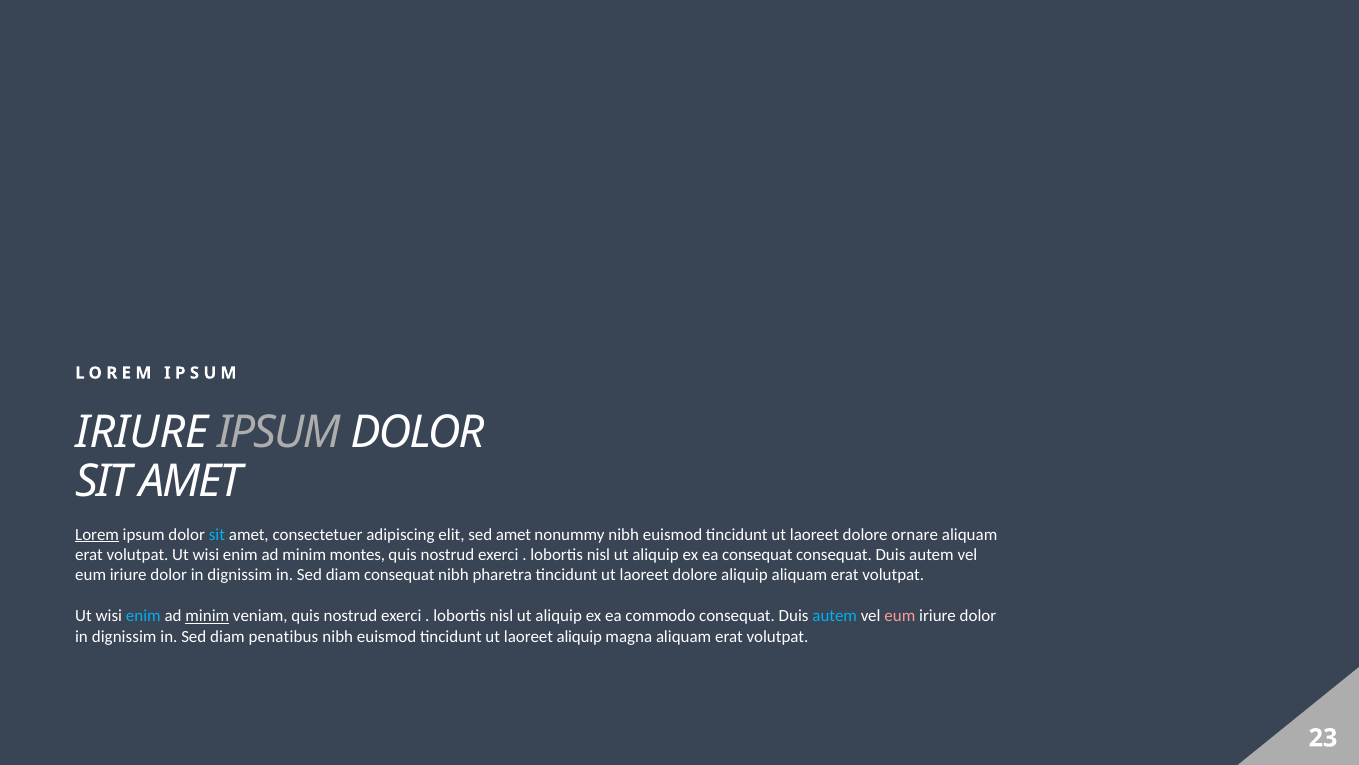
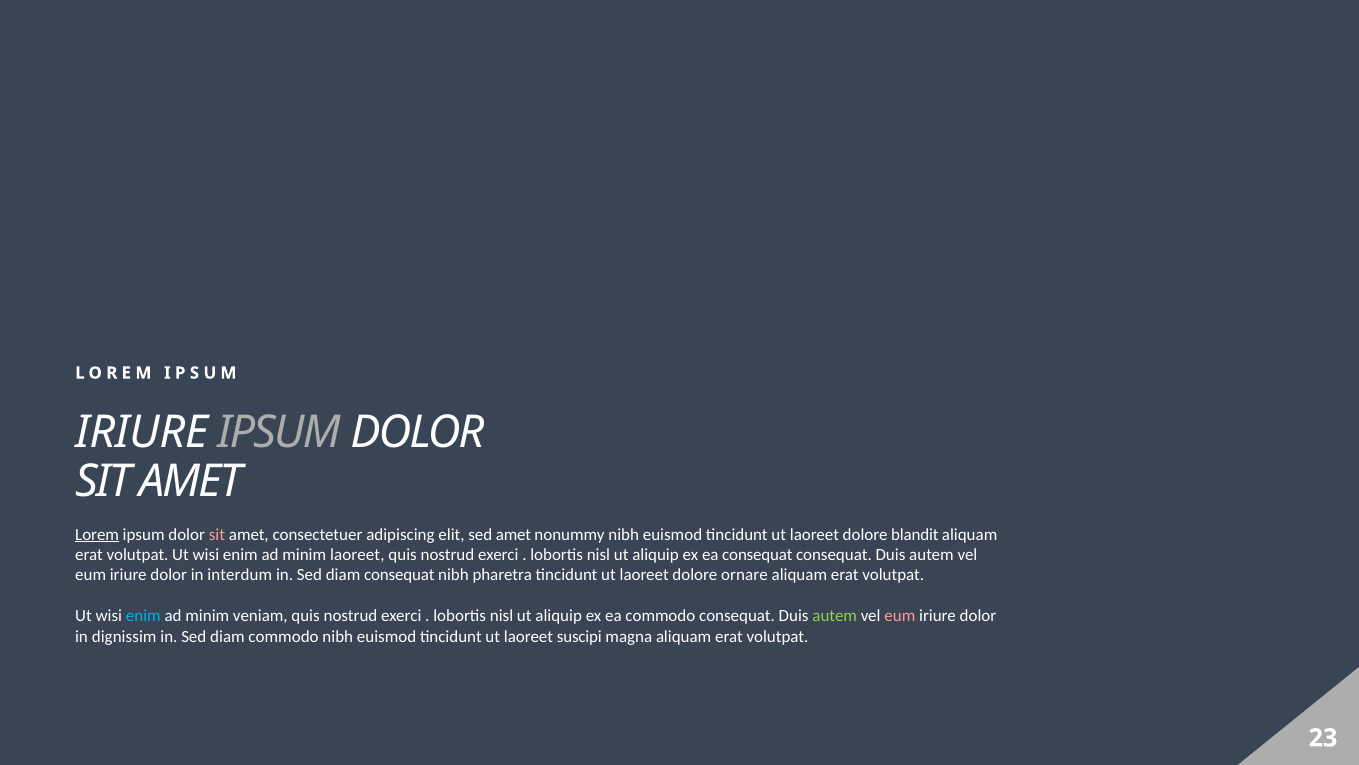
sit at (217, 534) colour: light blue -> pink
ornare: ornare -> blandit
minim montes: montes -> laoreet
dignissim at (240, 575): dignissim -> interdum
dolore aliquip: aliquip -> ornare
minim at (207, 616) underline: present -> none
autem at (835, 616) colour: light blue -> light green
diam penatibus: penatibus -> commodo
laoreet aliquip: aliquip -> suscipi
